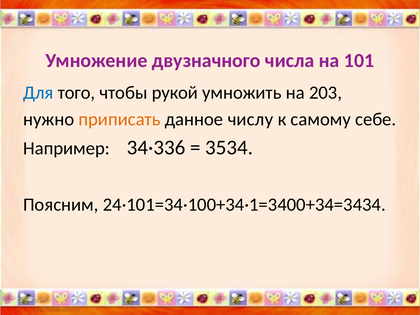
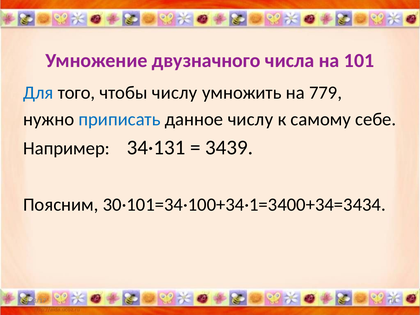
чтобы рукой: рукой -> числу
203: 203 -> 779
приписать colour: orange -> blue
34·336: 34·336 -> 34·131
3534: 3534 -> 3439
24·101=34·100+34·1=3400+34=3434: 24·101=34·100+34·1=3400+34=3434 -> 30·101=34·100+34·1=3400+34=3434
